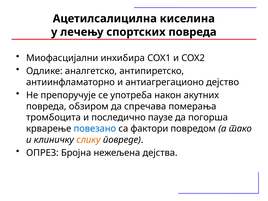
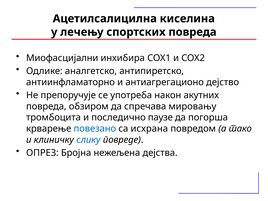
померања: померања -> мировању
фактори: фактори -> исхрана
слику colour: orange -> blue
